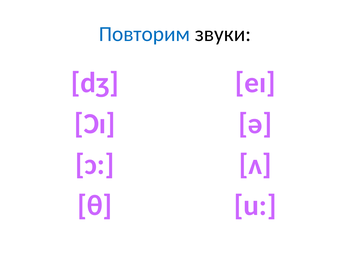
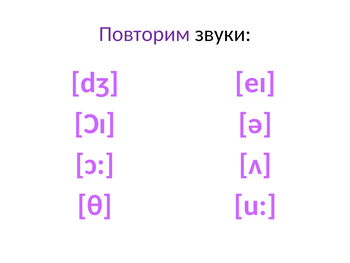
Повторим colour: blue -> purple
